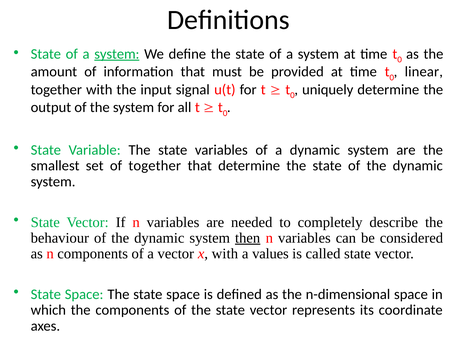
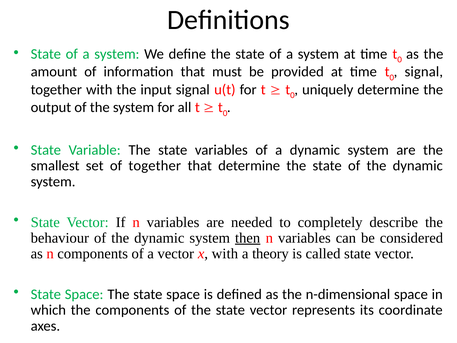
system at (117, 54) underline: present -> none
linear at (424, 72): linear -> signal
values: values -> theory
